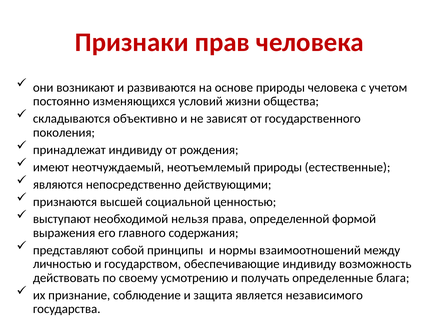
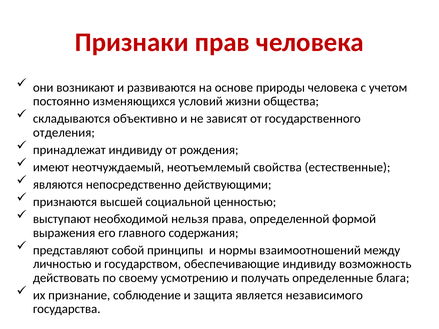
поколения: поколения -> отделения
неотъемлемый природы: природы -> свойства
